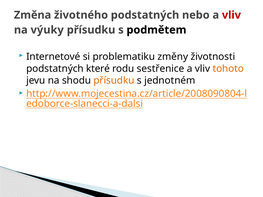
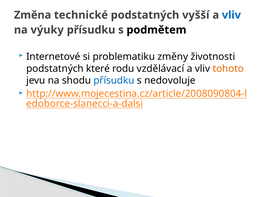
životného: životného -> technické
nebo: nebo -> vyšší
vliv at (231, 15) colour: red -> blue
sestřenice: sestřenice -> vzdělávací
přísudku at (114, 81) colour: orange -> blue
jednotném: jednotném -> nedovoluje
